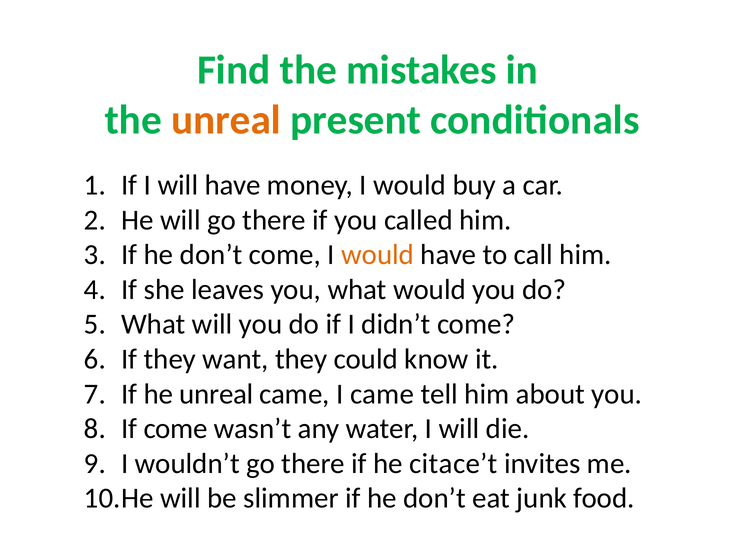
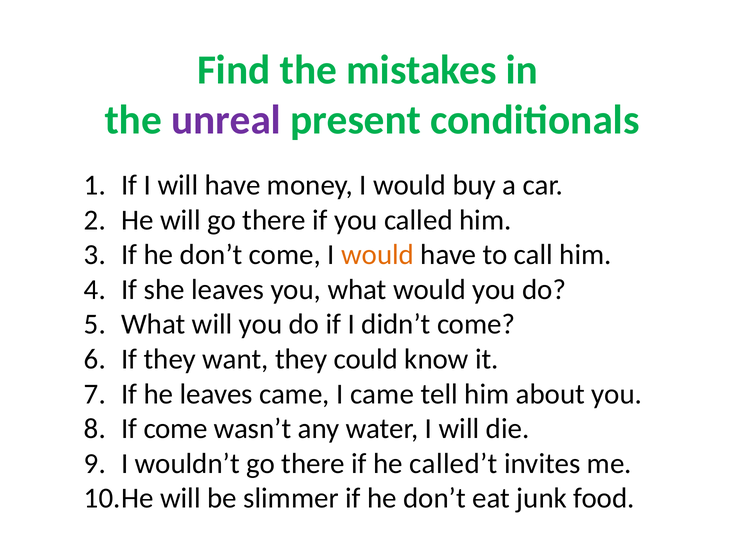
unreal at (226, 120) colour: orange -> purple
he unreal: unreal -> leaves
citace’t: citace’t -> called’t
